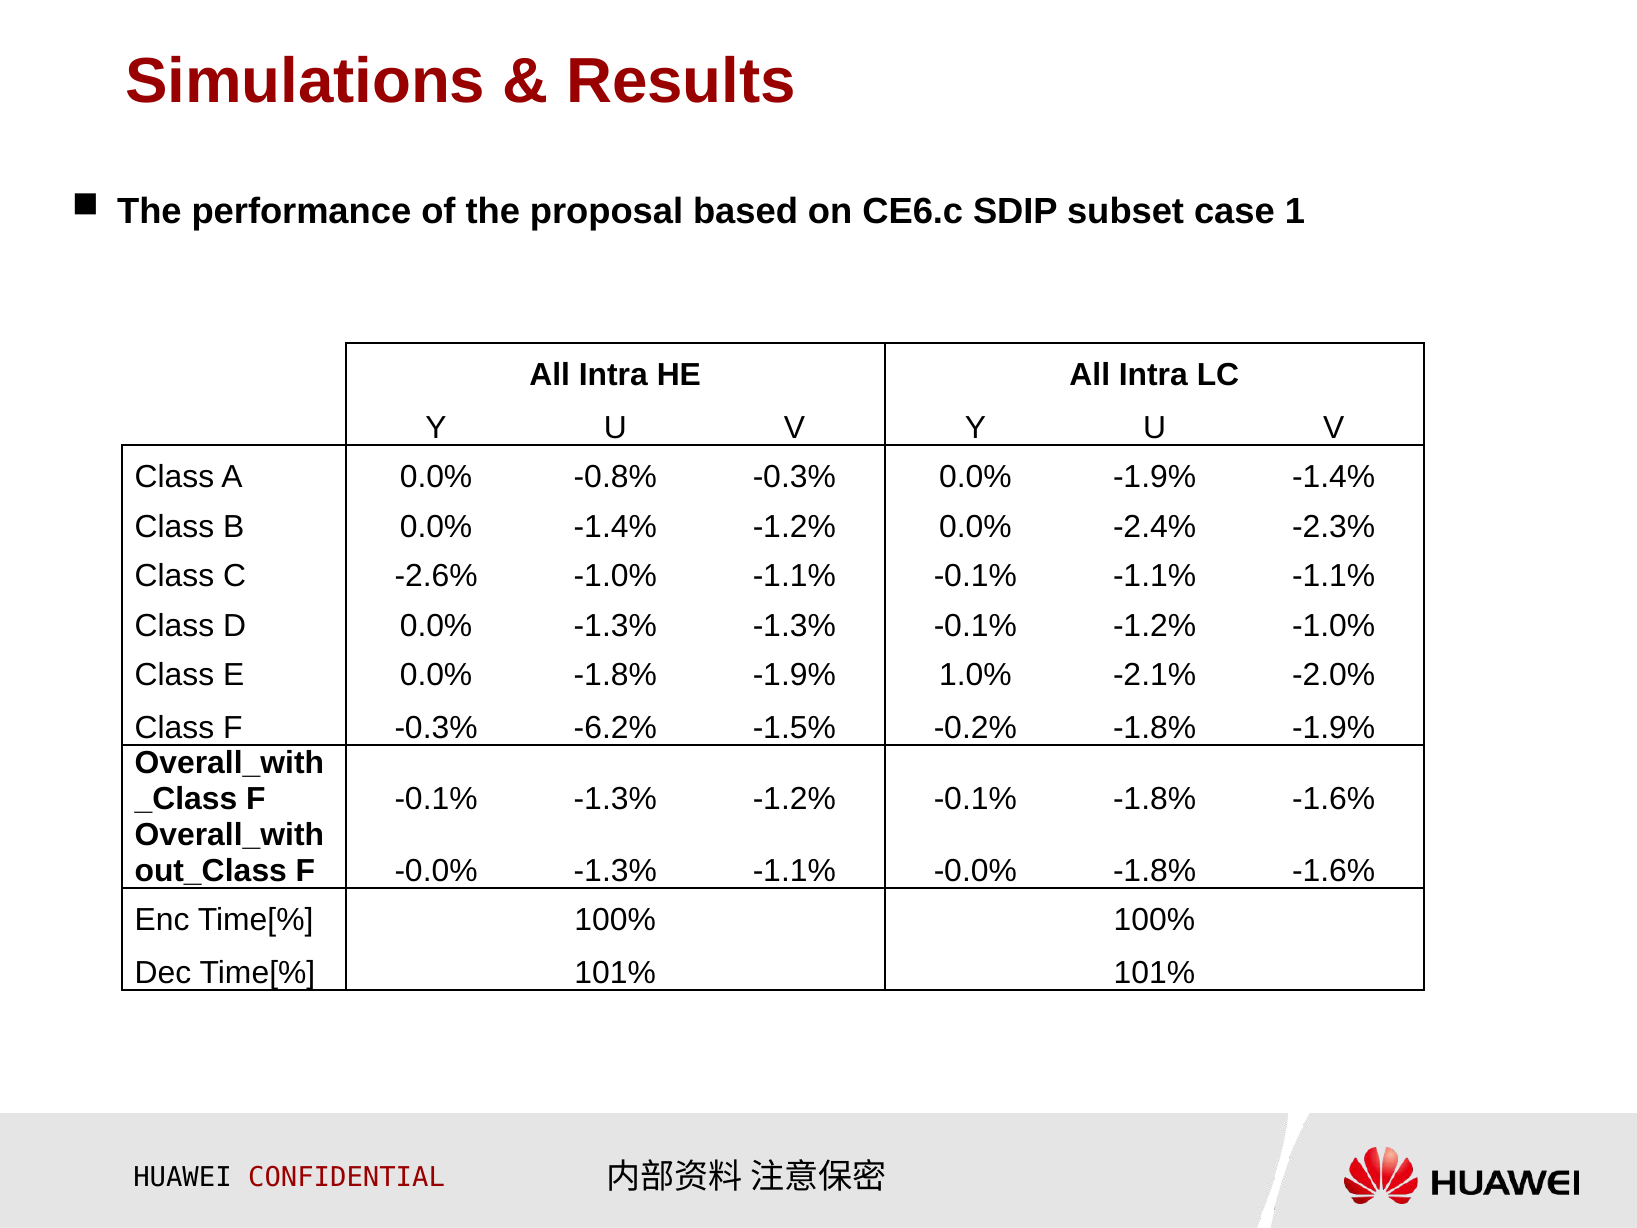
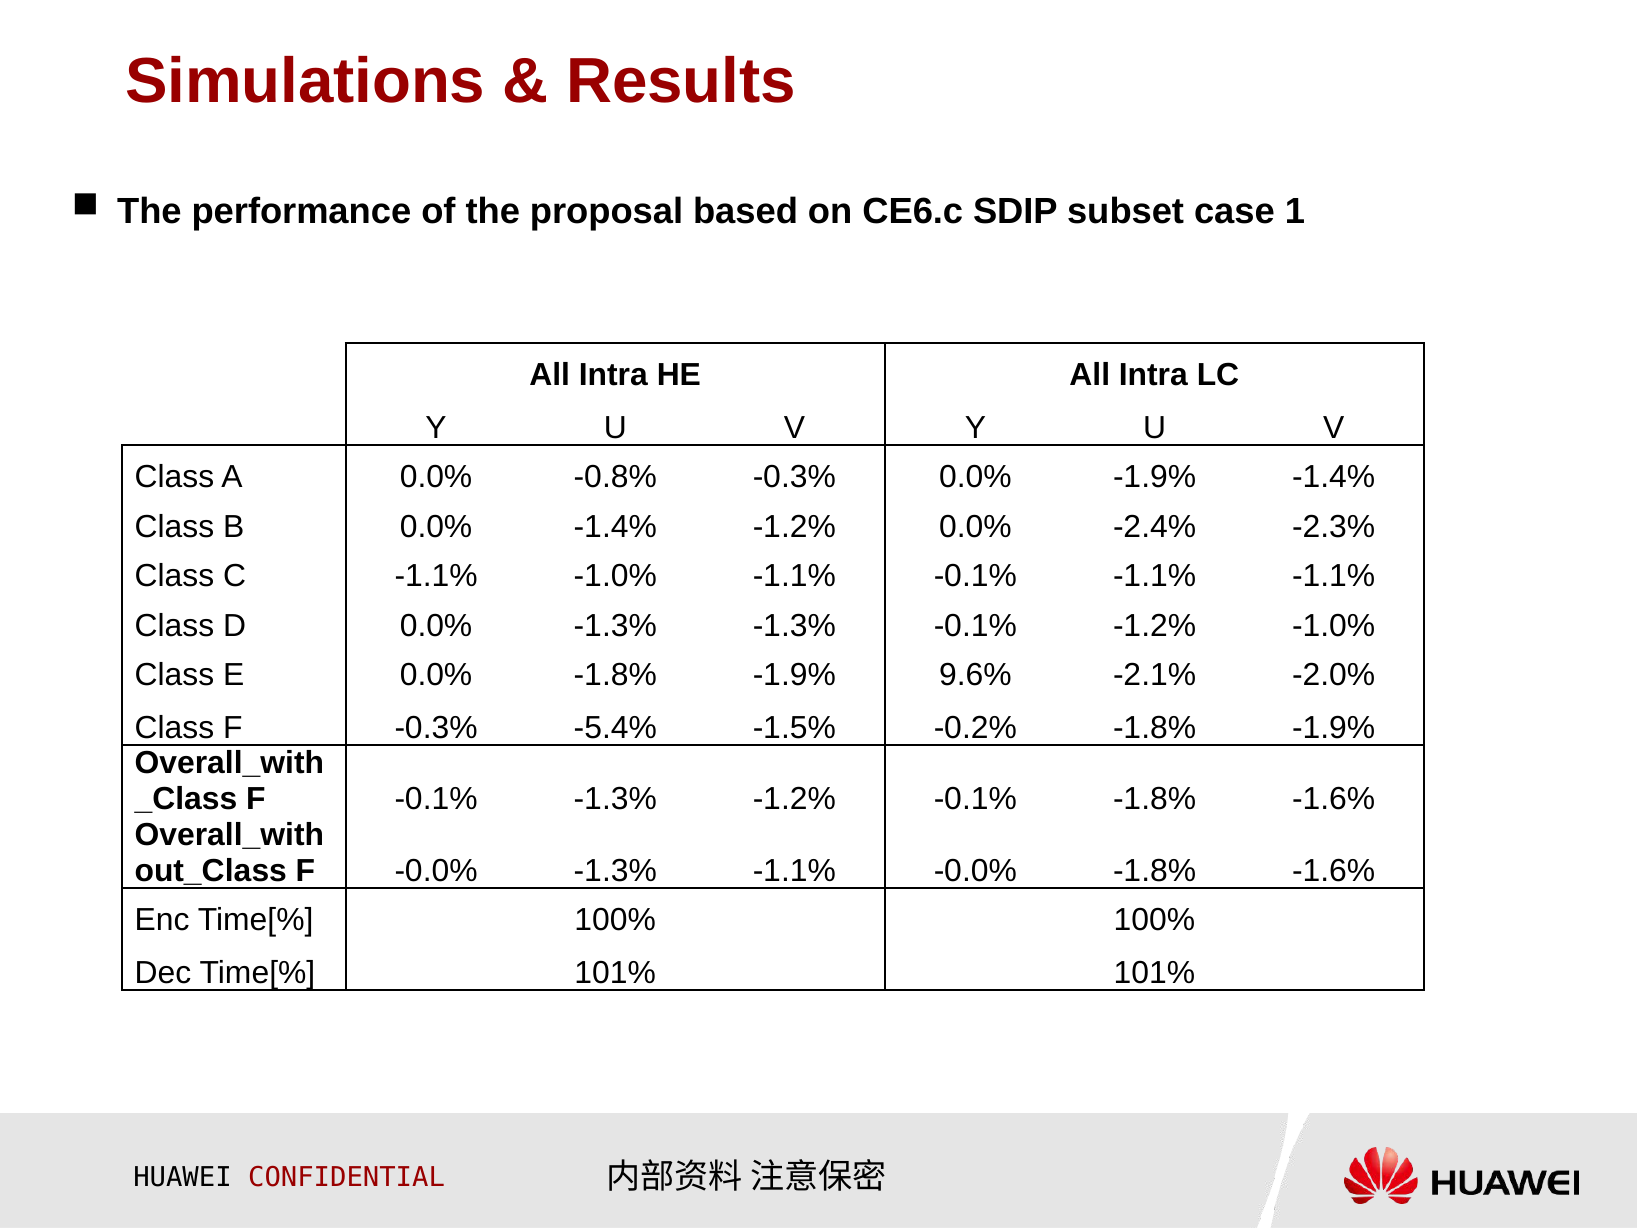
C -2.6%: -2.6% -> -1.1%
1.0%: 1.0% -> 9.6%
-6.2%: -6.2% -> -5.4%
